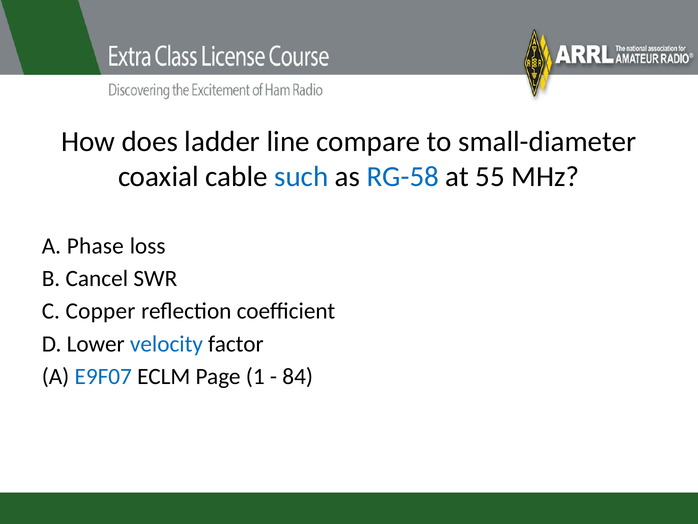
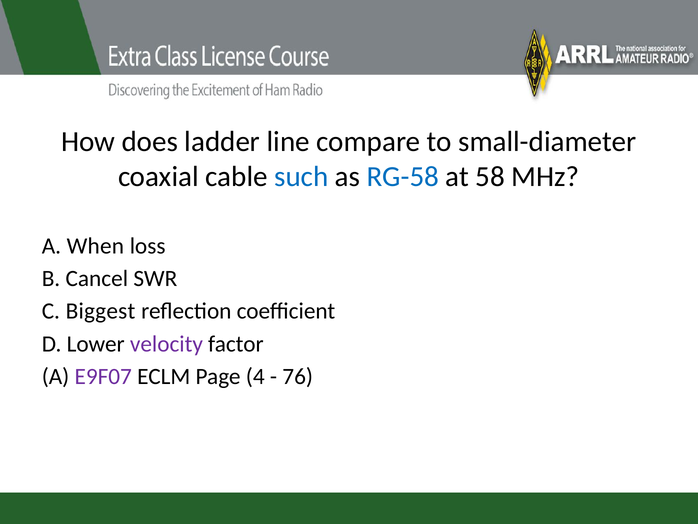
55: 55 -> 58
Phase: Phase -> When
Copper: Copper -> Biggest
velocity colour: blue -> purple
E9F07 colour: blue -> purple
1: 1 -> 4
84: 84 -> 76
